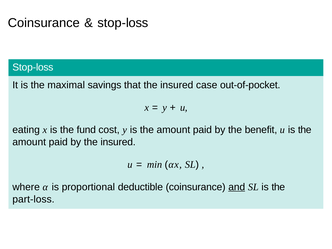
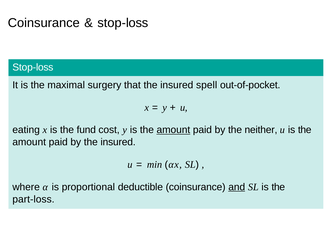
savings: savings -> surgery
case: case -> spell
amount at (173, 130) underline: none -> present
benefit: benefit -> neither
